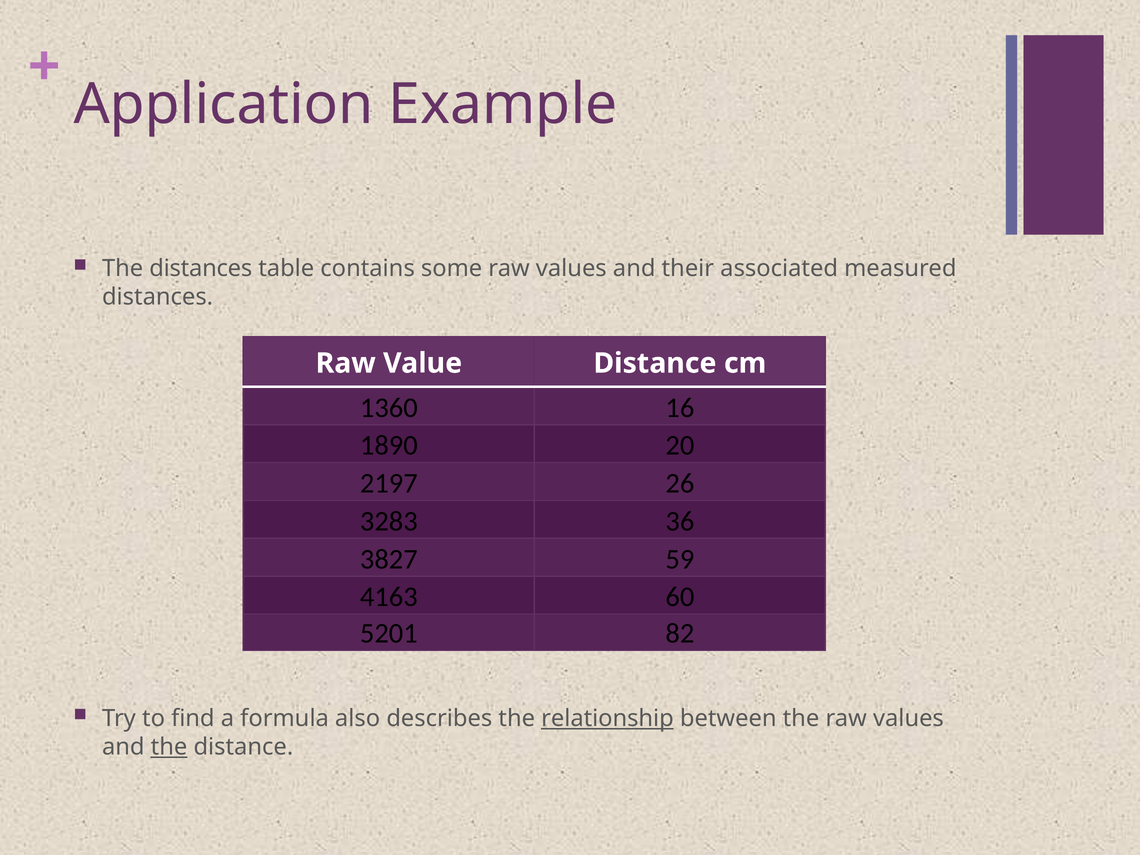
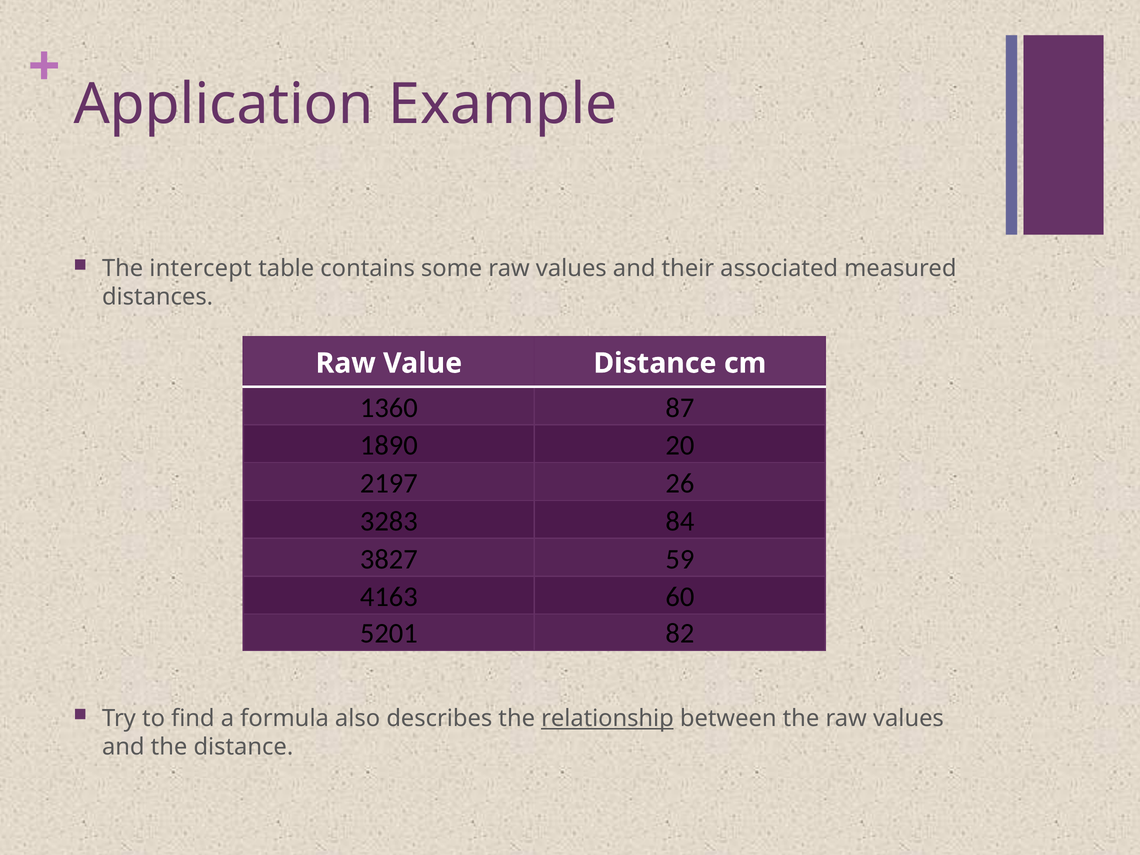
The distances: distances -> intercept
16: 16 -> 87
36: 36 -> 84
the at (169, 747) underline: present -> none
